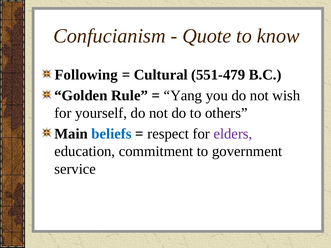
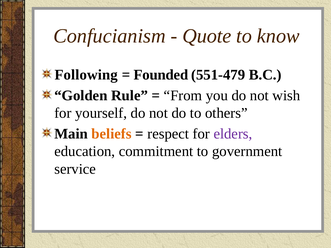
Cultural: Cultural -> Founded
Yang: Yang -> From
beliefs colour: blue -> orange
